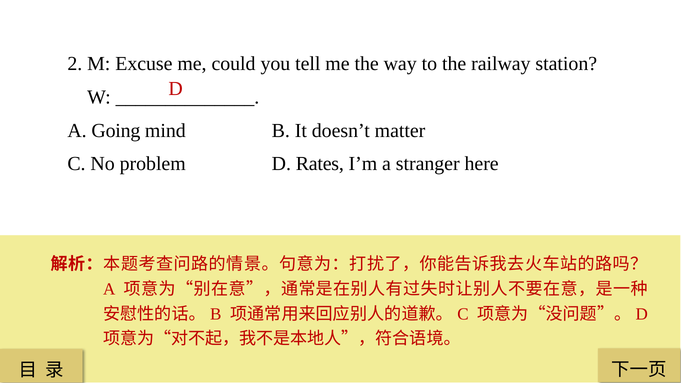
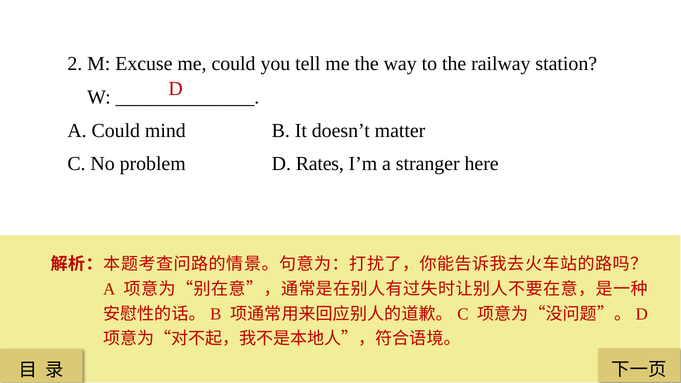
A Going: Going -> Could
